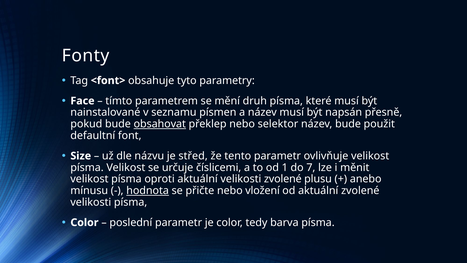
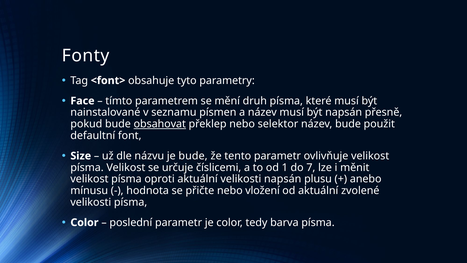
je střed: střed -> bude
velikosti zvolené: zvolené -> napsán
hodnota underline: present -> none
